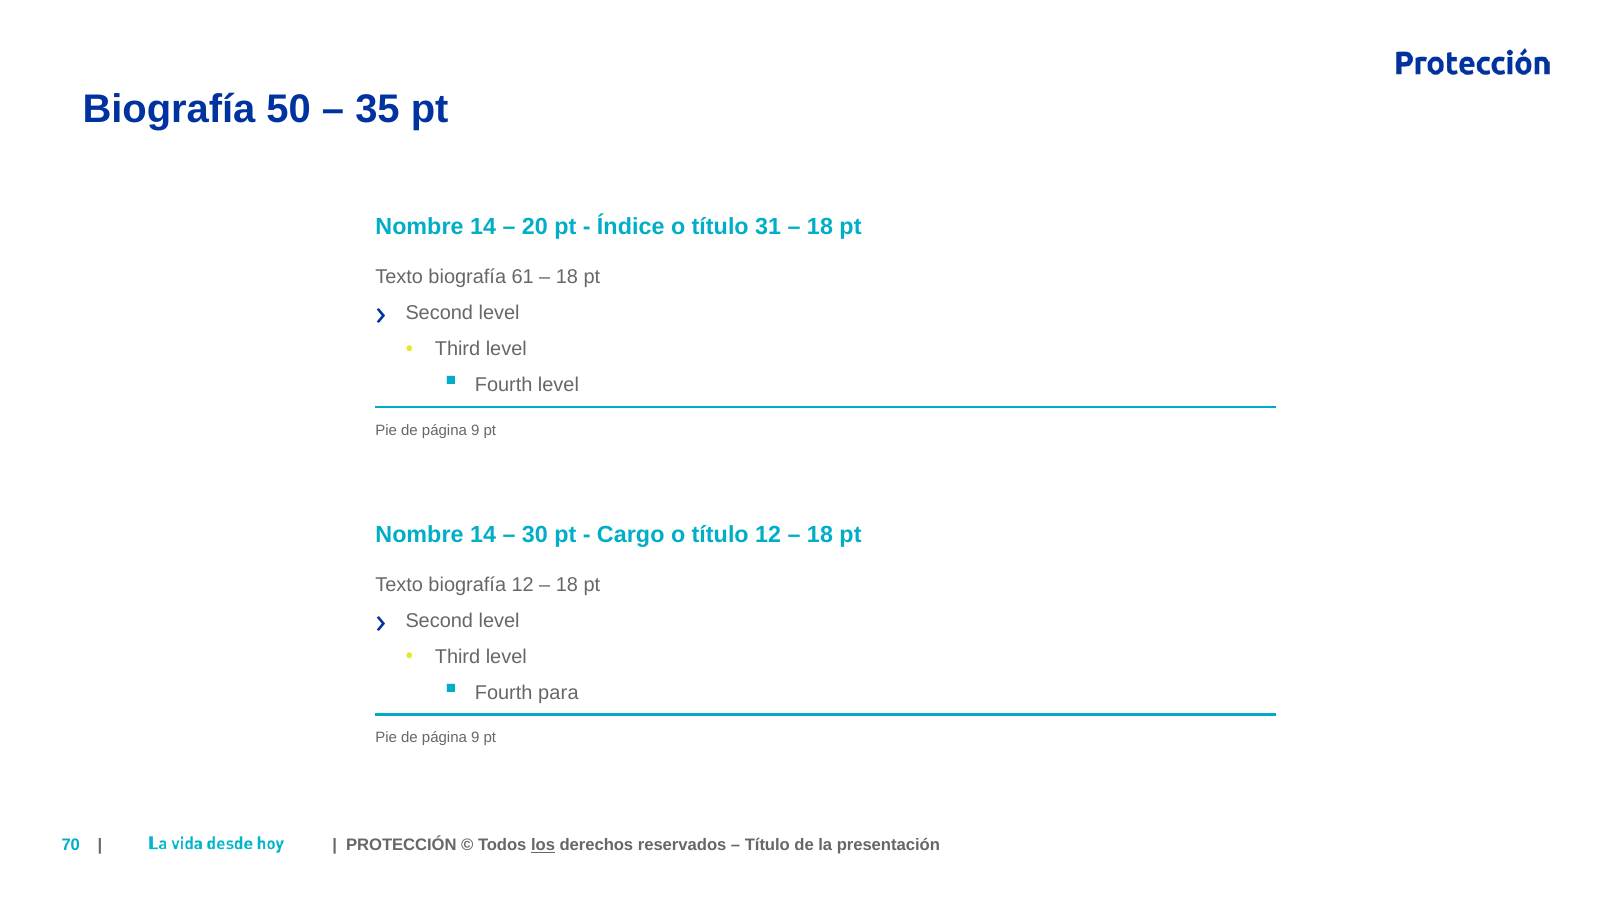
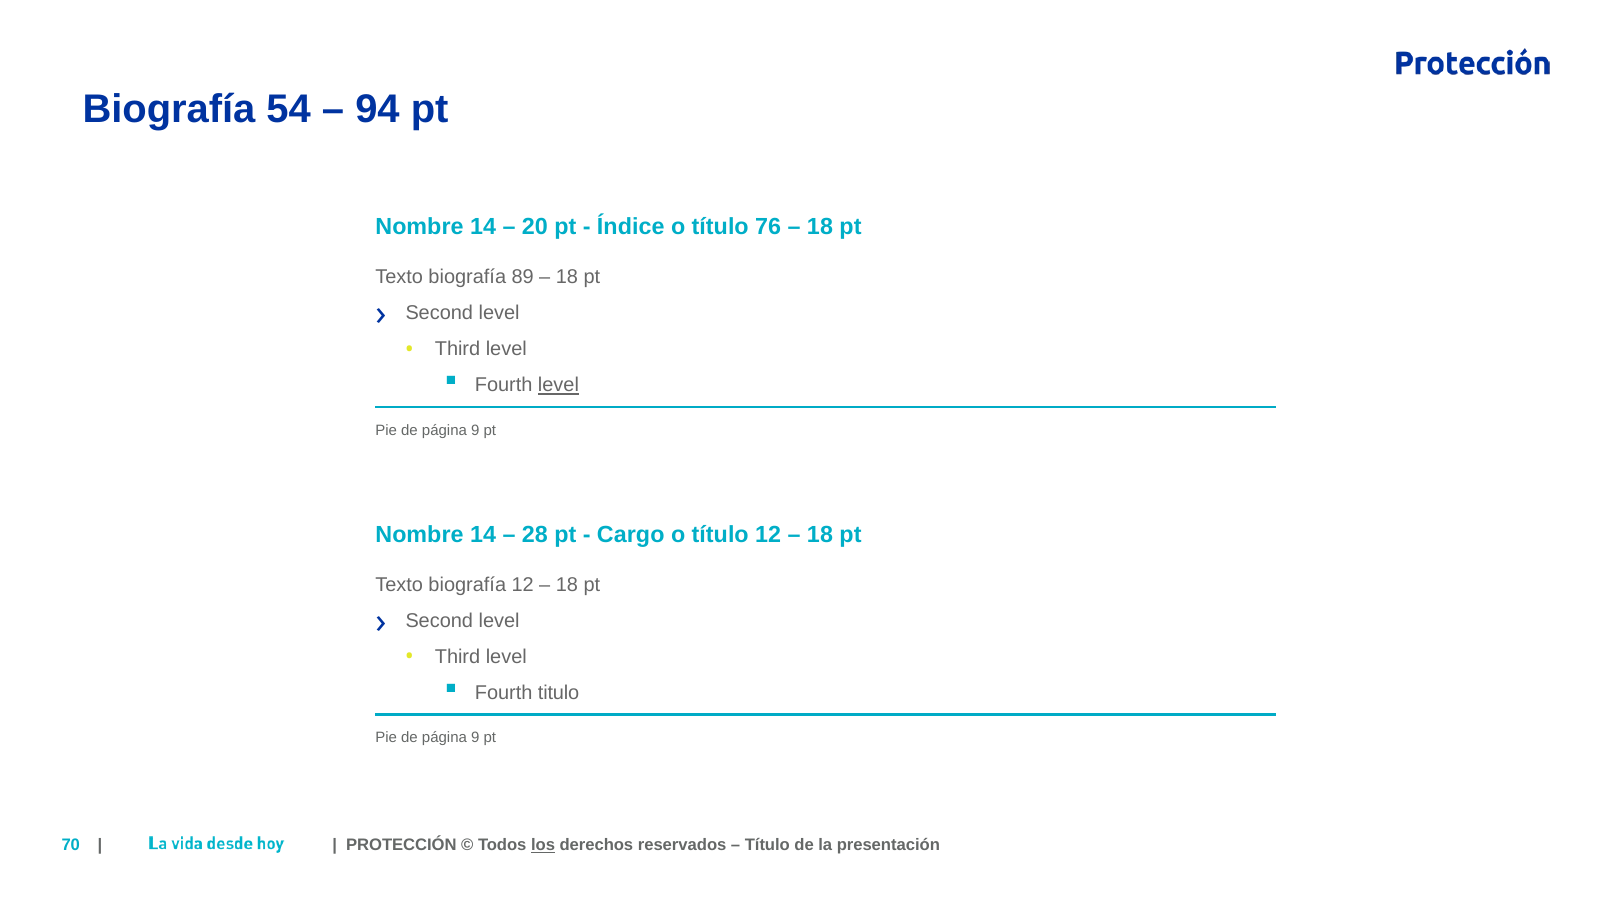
50: 50 -> 54
35: 35 -> 94
31: 31 -> 76
61: 61 -> 89
level at (558, 386) underline: none -> present
30: 30 -> 28
para: para -> titulo
